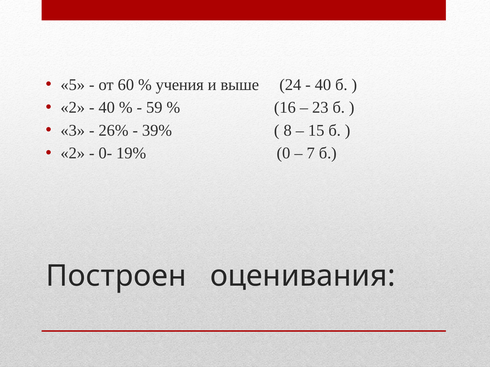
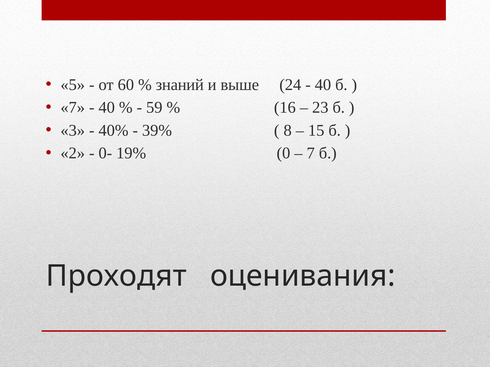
учения: учения -> знаний
2 at (73, 108): 2 -> 7
26%: 26% -> 40%
Построен: Построен -> Проходят
